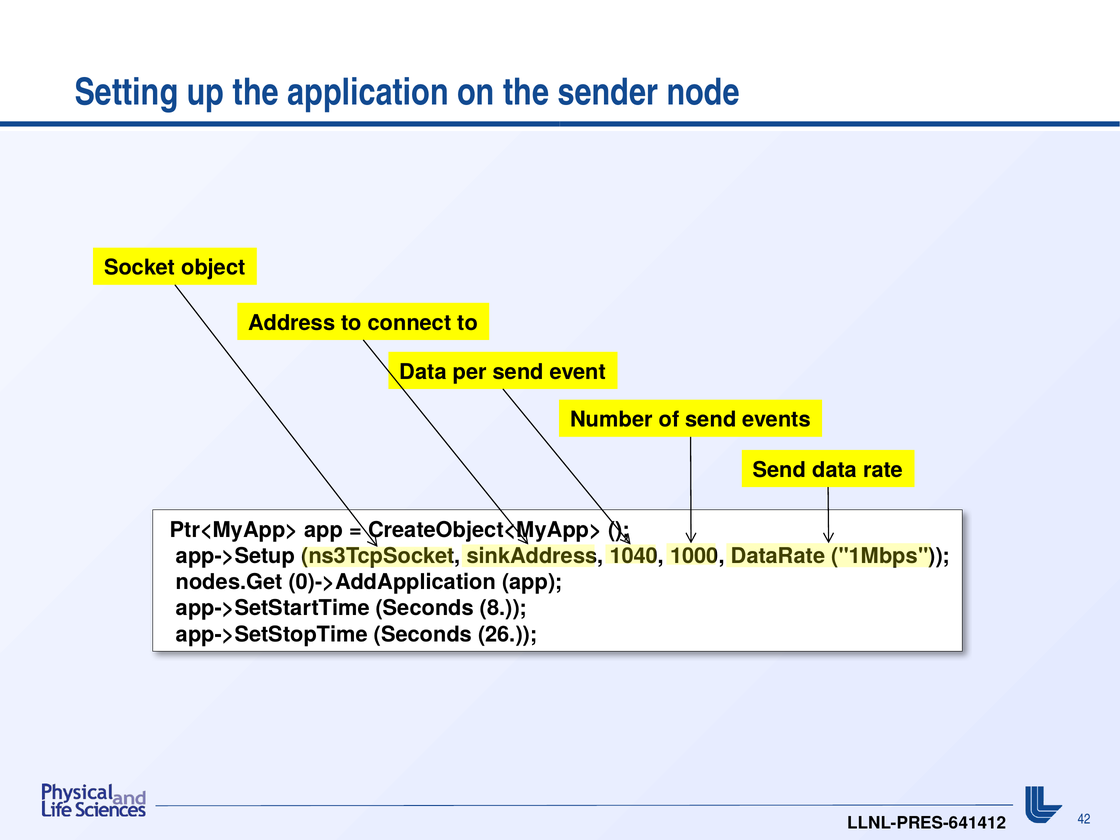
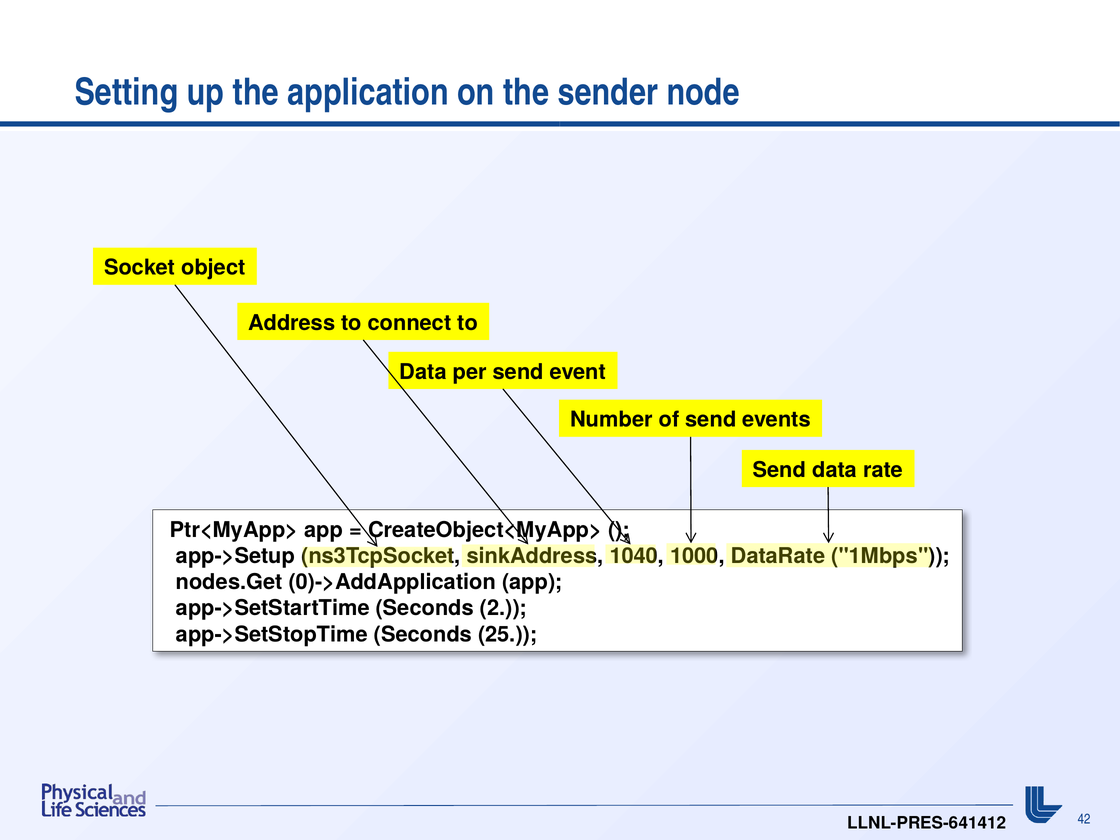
8: 8 -> 2
26: 26 -> 25
